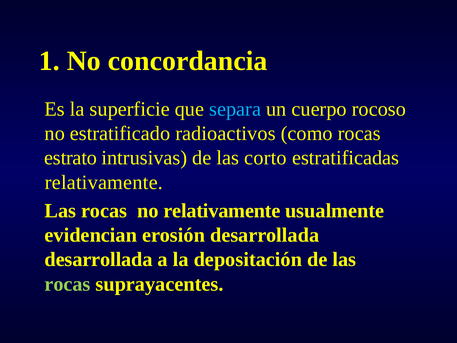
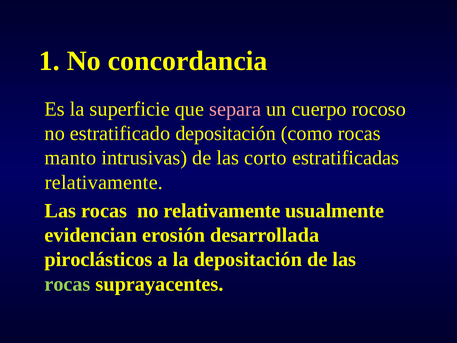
separa colour: light blue -> pink
estratificado radioactivos: radioactivos -> depositación
estrato: estrato -> manto
desarrollada at (99, 259): desarrollada -> piroclásticos
